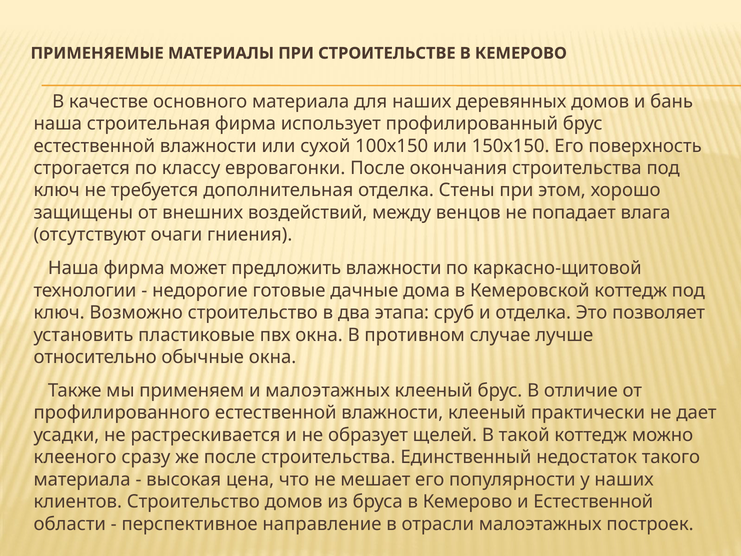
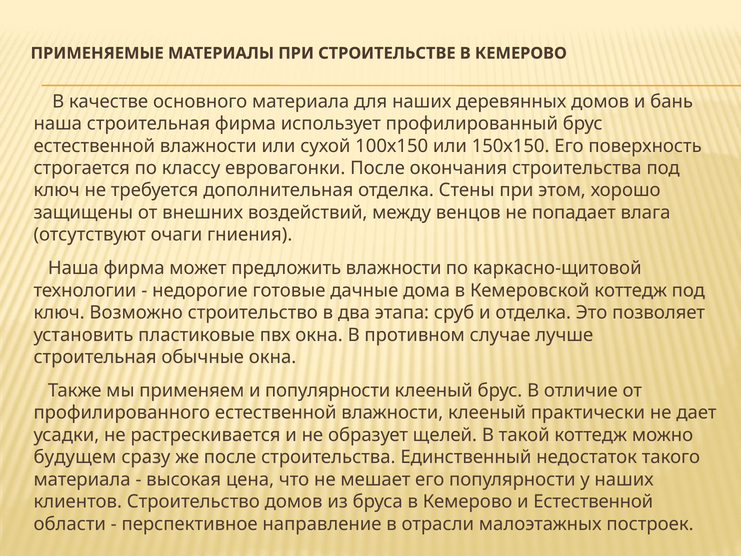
относительно at (95, 357): относительно -> строительная
и малоэтажных: малоэтажных -> популярности
клееного: клееного -> будущем
